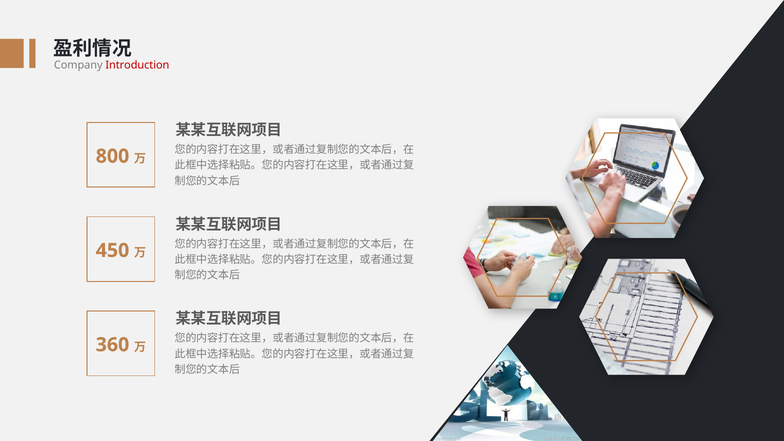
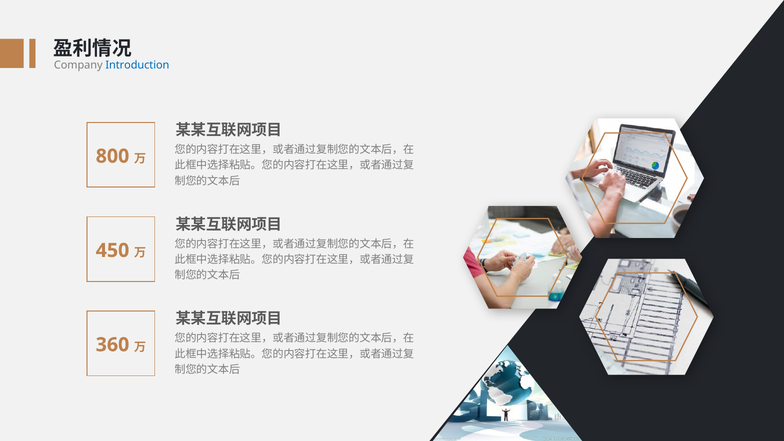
Introduction colour: red -> blue
